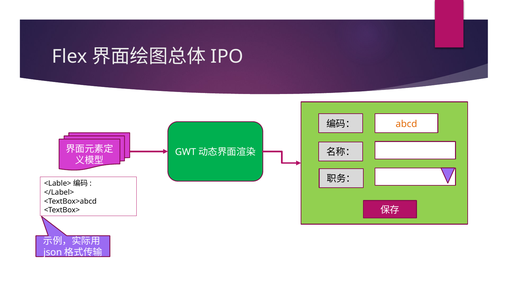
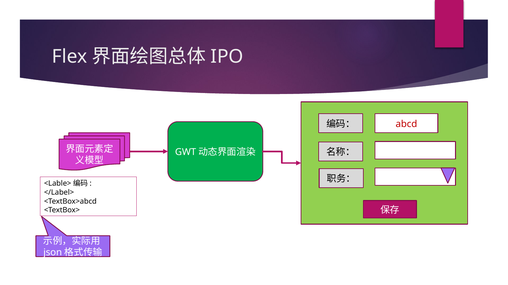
abcd colour: orange -> red
